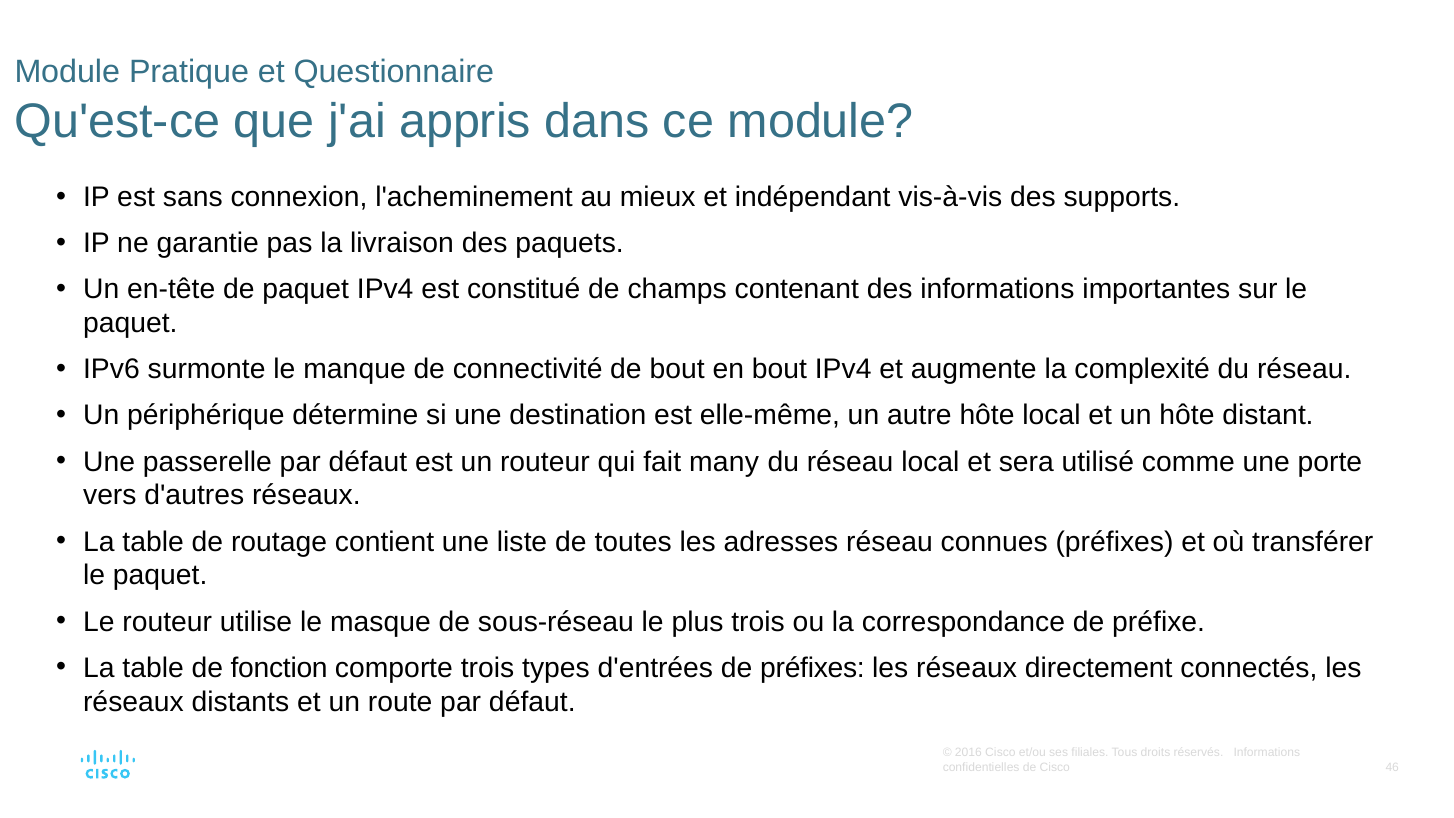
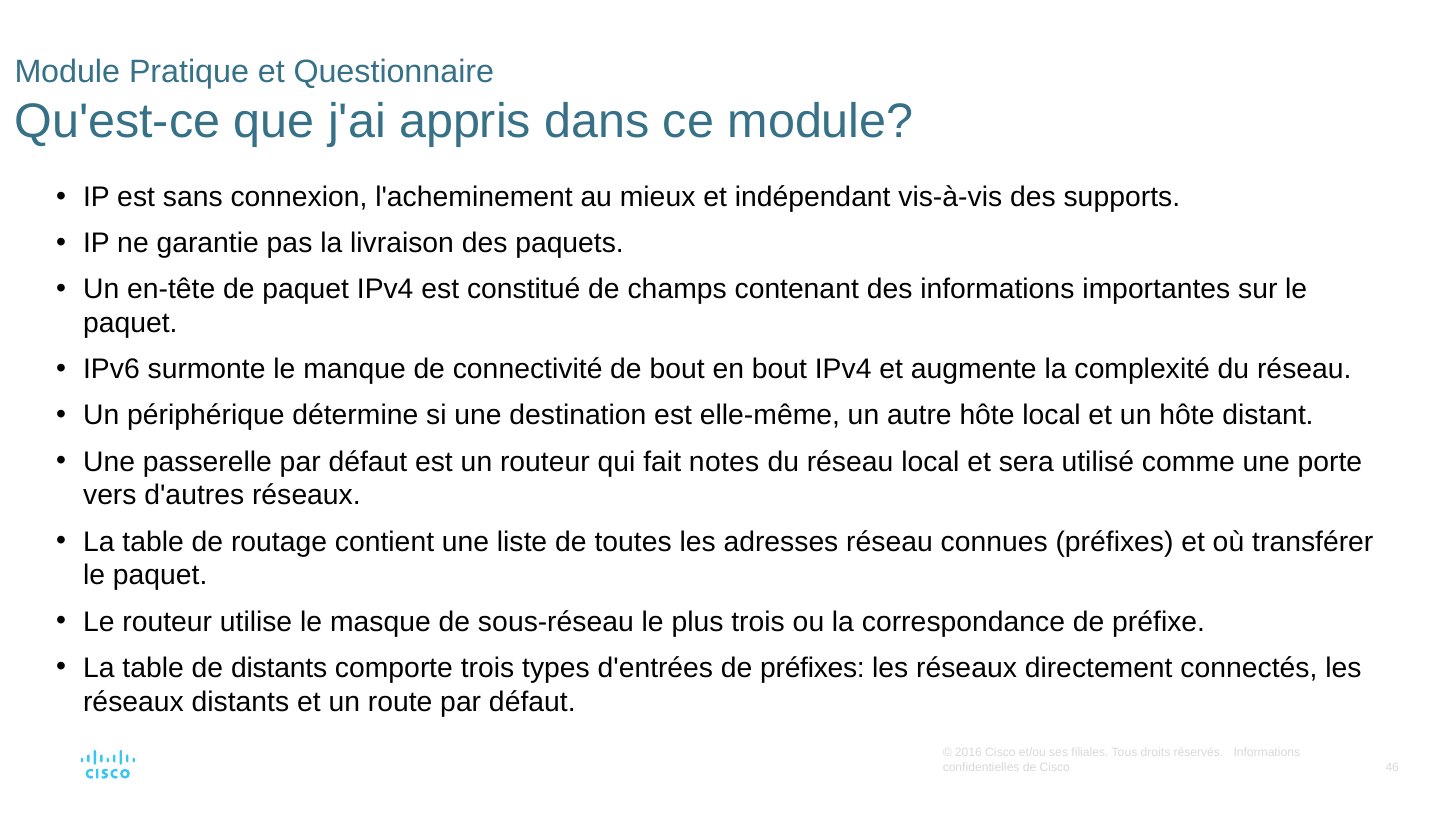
many: many -> notes
de fonction: fonction -> distants
